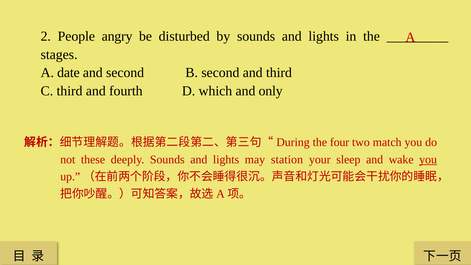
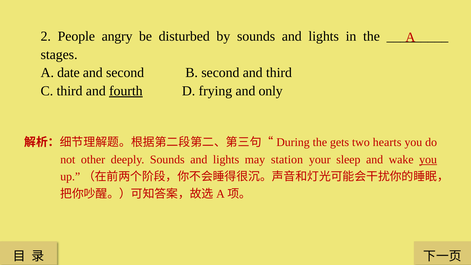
fourth underline: none -> present
which: which -> frying
four: four -> gets
match: match -> hearts
these: these -> other
